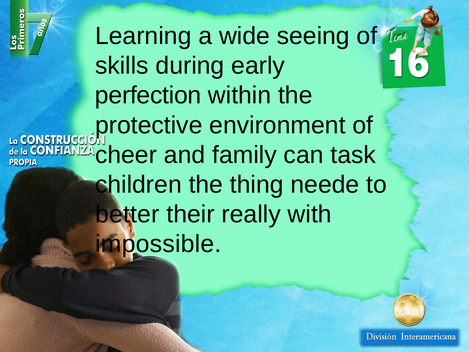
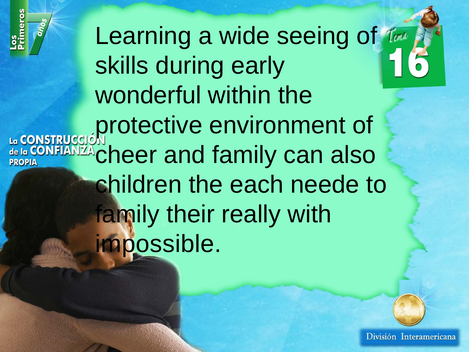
perfection: perfection -> wonderful
task: task -> also
thing: thing -> each
better at (127, 214): better -> family
